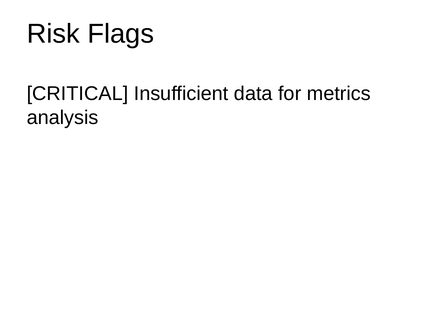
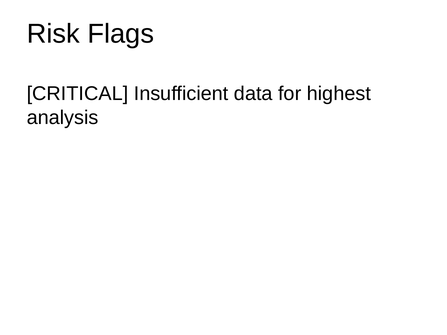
metrics: metrics -> highest
